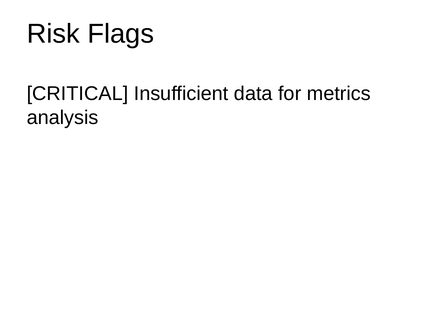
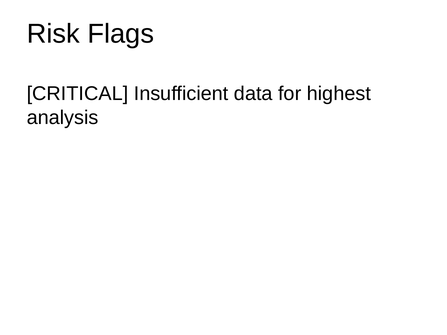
metrics: metrics -> highest
